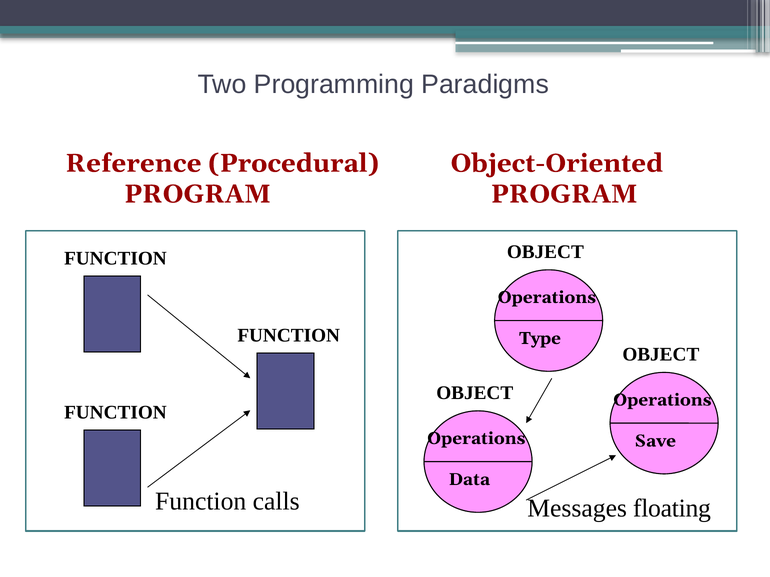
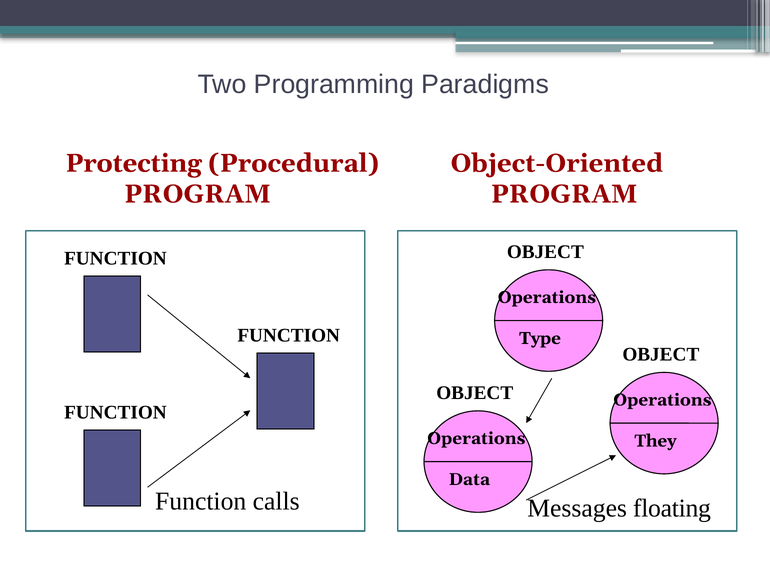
Reference: Reference -> Protecting
Save: Save -> They
